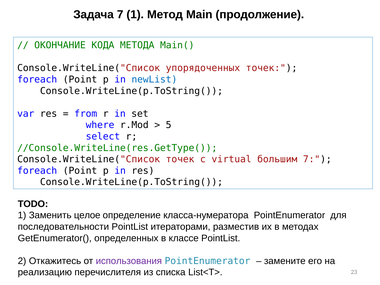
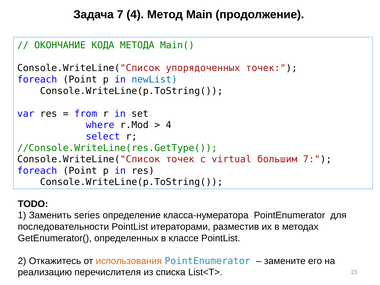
7 1: 1 -> 4
5 at (169, 125): 5 -> 4
целое: целое -> series
использования colour: purple -> orange
